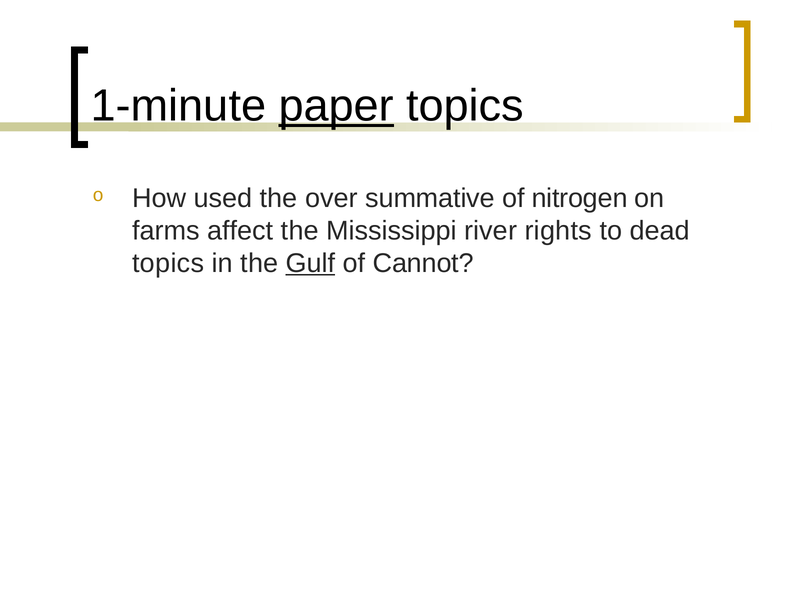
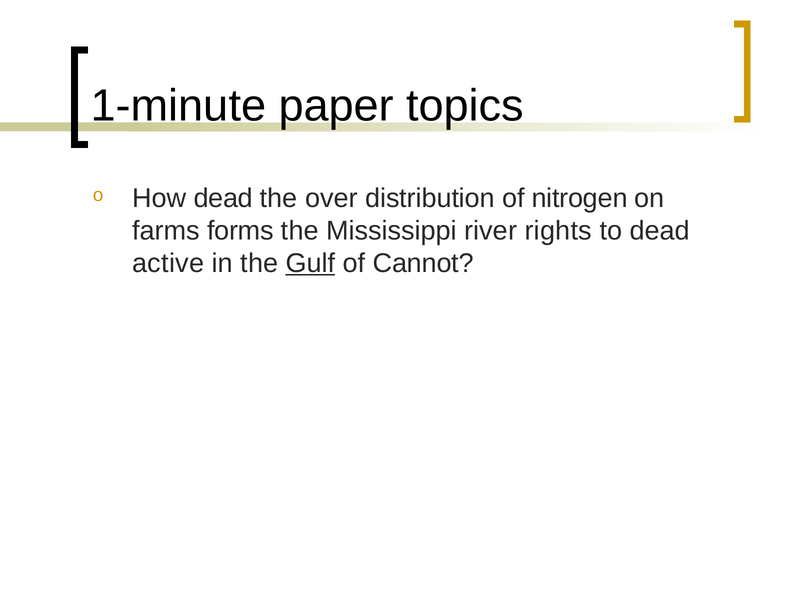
paper underline: present -> none
How used: used -> dead
summative: summative -> distribution
affect: affect -> forms
topics at (168, 263): topics -> active
